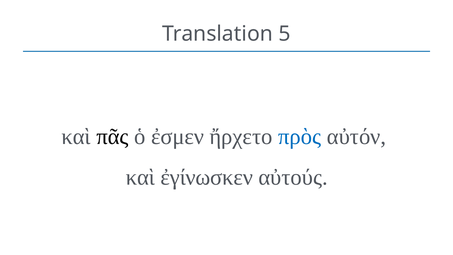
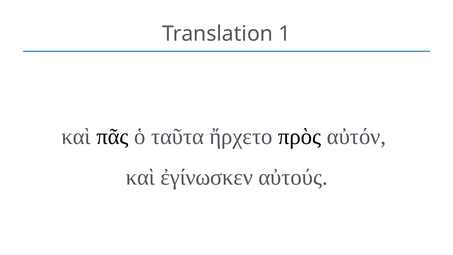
5: 5 -> 1
ἐσμεν: ἐσμεν -> ταῦτα
πρὸς colour: blue -> black
